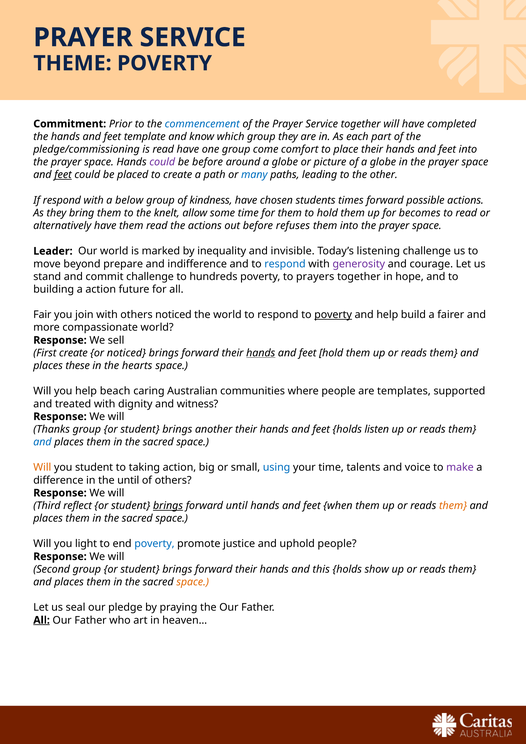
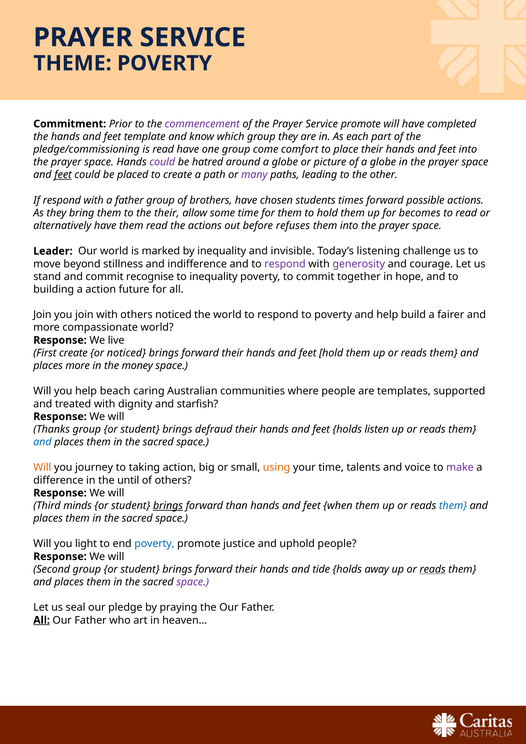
commencement colour: blue -> purple
Service together: together -> promote
be before: before -> hatred
many colour: blue -> purple
a below: below -> father
kindness: kindness -> brothers
the knelt: knelt -> their
prepare: prepare -> stillness
respond at (285, 264) colour: blue -> purple
commit challenge: challenge -> recognise
to hundreds: hundreds -> inequality
to prayers: prayers -> commit
Fair at (42, 315): Fair -> Join
poverty at (333, 315) underline: present -> none
sell: sell -> live
hands at (261, 353) underline: present -> none
places these: these -> more
hearts: hearts -> money
witness: witness -> starfish
another: another -> defraud
you student: student -> journey
using colour: blue -> orange
reflect: reflect -> minds
forward until: until -> than
them at (453, 506) colour: orange -> blue
this: this -> tide
show: show -> away
reads at (433, 569) underline: none -> present
space at (193, 582) colour: orange -> purple
